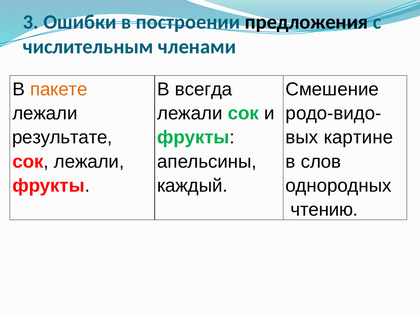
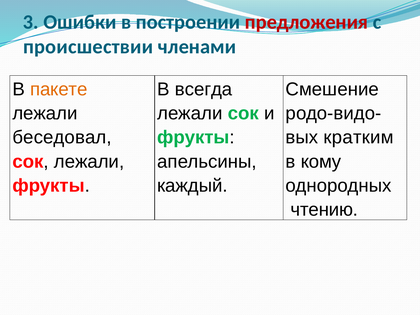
предложения colour: black -> red
числительным: числительным -> происшествии
результате: результате -> беседовал
картине: картине -> кратким
слов: слов -> кому
